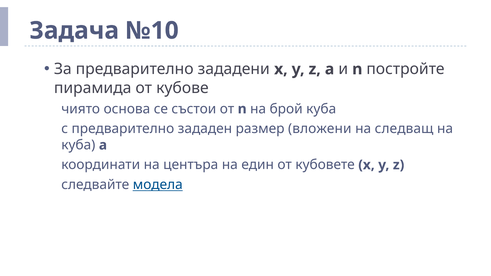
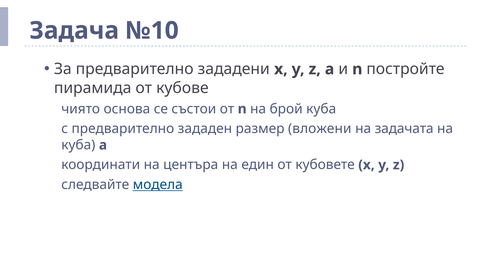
следващ: следващ -> задачата
